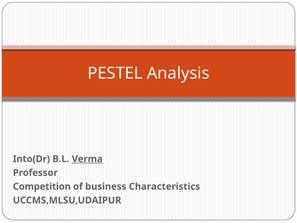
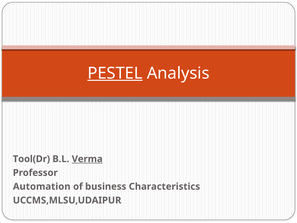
PESTEL underline: none -> present
Into(Dr: Into(Dr -> Tool(Dr
Competition: Competition -> Automation
